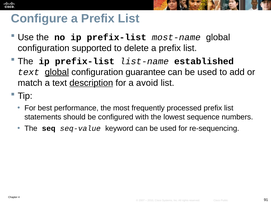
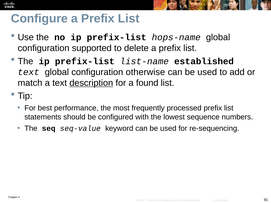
most-name: most-name -> hops-name
global at (57, 72) underline: present -> none
guarantee: guarantee -> otherwise
avoid: avoid -> found
